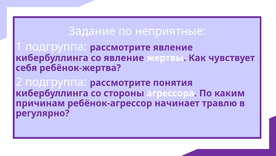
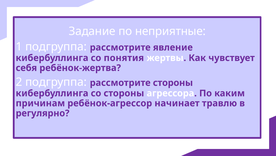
со явление: явление -> понятия
рассмотрите понятия: понятия -> стороны
